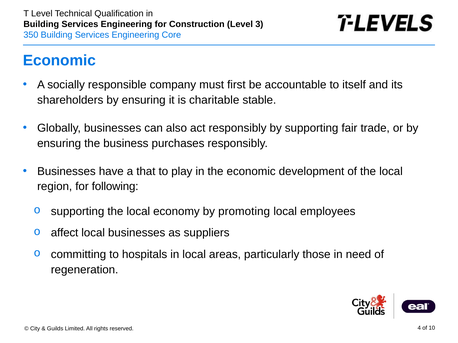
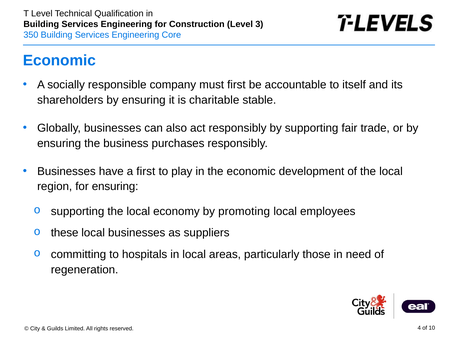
a that: that -> first
for following: following -> ensuring
affect: affect -> these
